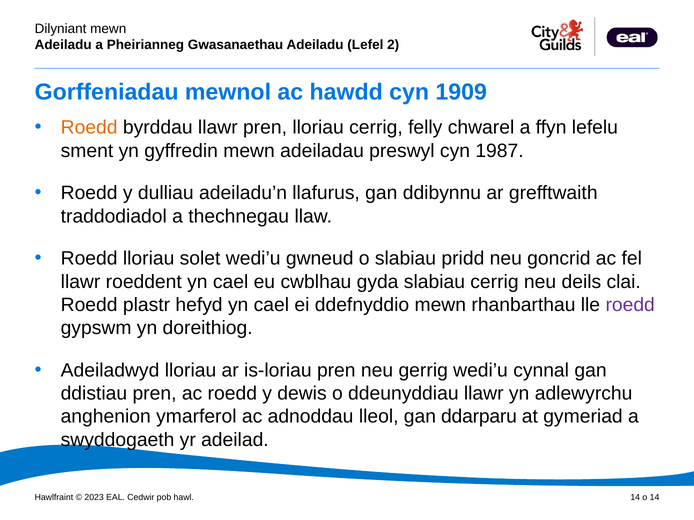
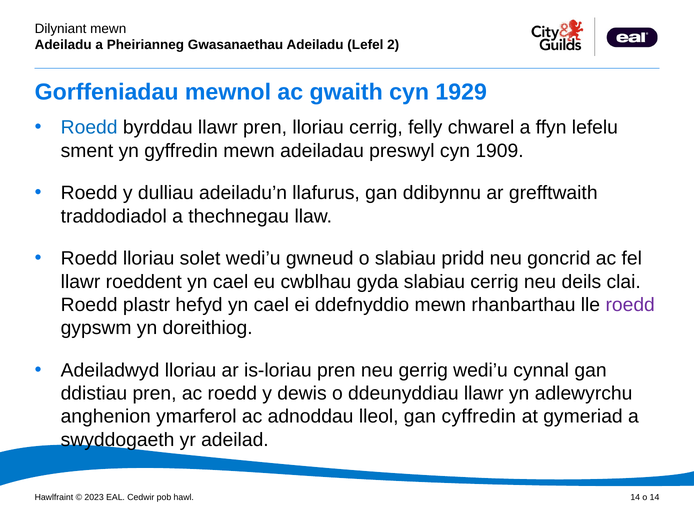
hawdd: hawdd -> gwaith
1909: 1909 -> 1929
Roedd at (89, 128) colour: orange -> blue
1987: 1987 -> 1909
ddarparu: ddarparu -> cyffredin
